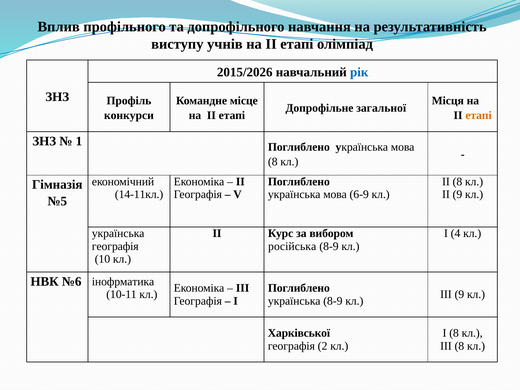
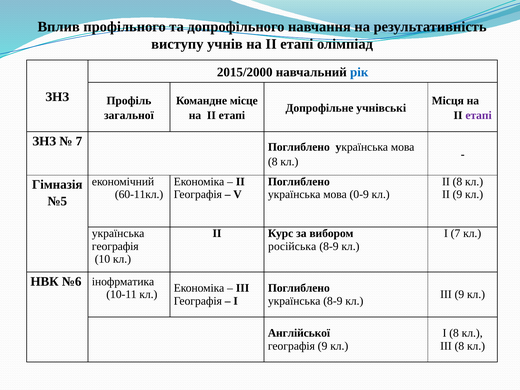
2015/2026: 2015/2026 -> 2015/2000
загальної: загальної -> учнівські
конкурси: конкурси -> загальної
етапі at (479, 115) colour: orange -> purple
1 at (79, 141): 1 -> 7
14-11кл: 14-11кл -> 60-11кл
6-9: 6-9 -> 0-9
І 4: 4 -> 7
Харківської: Харківської -> Англійської
географія 2: 2 -> 9
